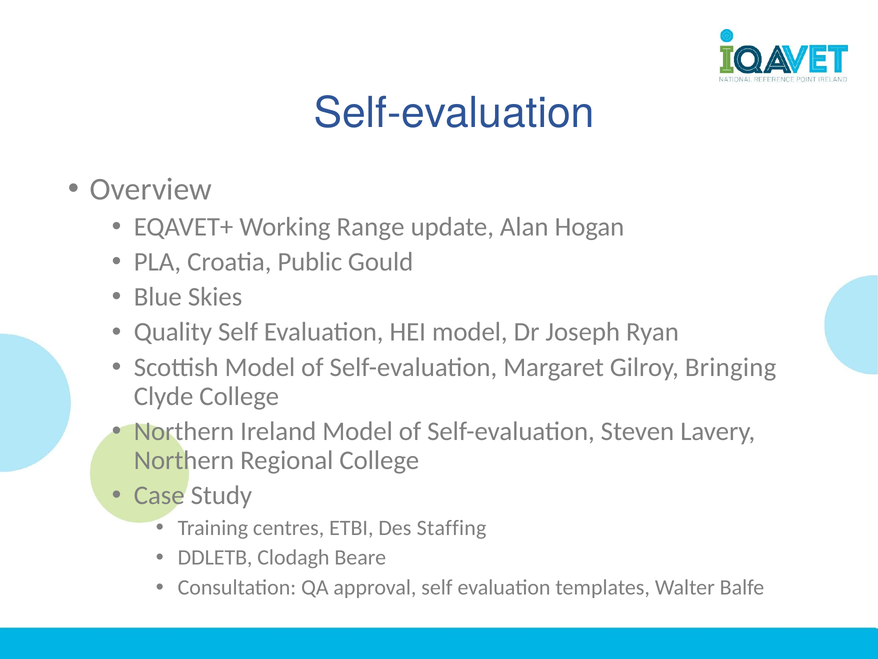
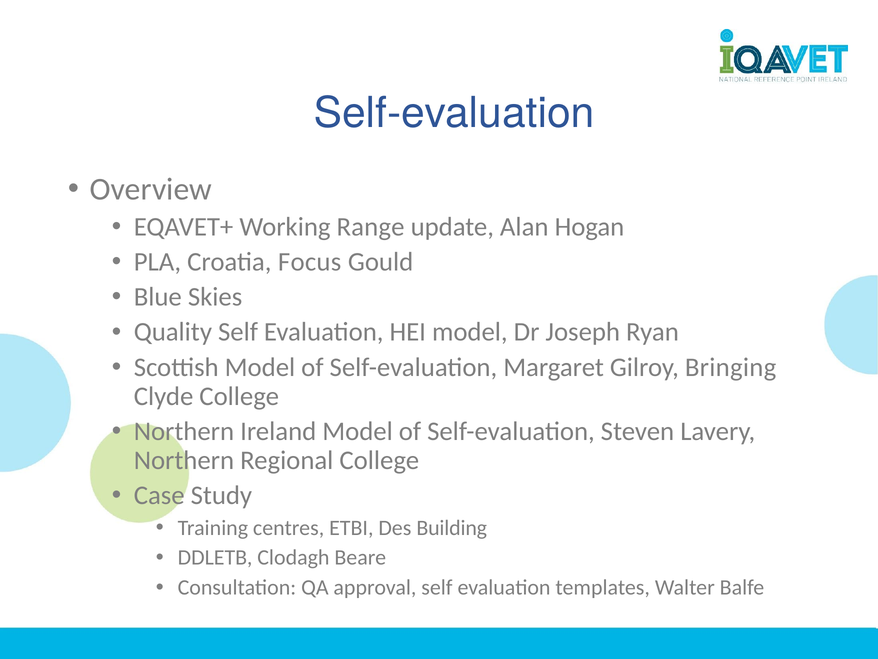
Public: Public -> Focus
Staffing: Staffing -> Building
